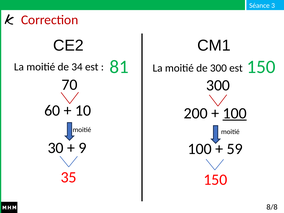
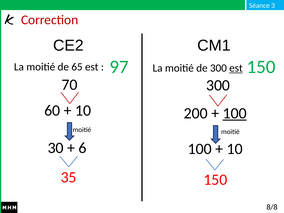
34: 34 -> 65
81: 81 -> 97
est at (236, 68) underline: none -> present
9: 9 -> 6
59 at (235, 149): 59 -> 10
